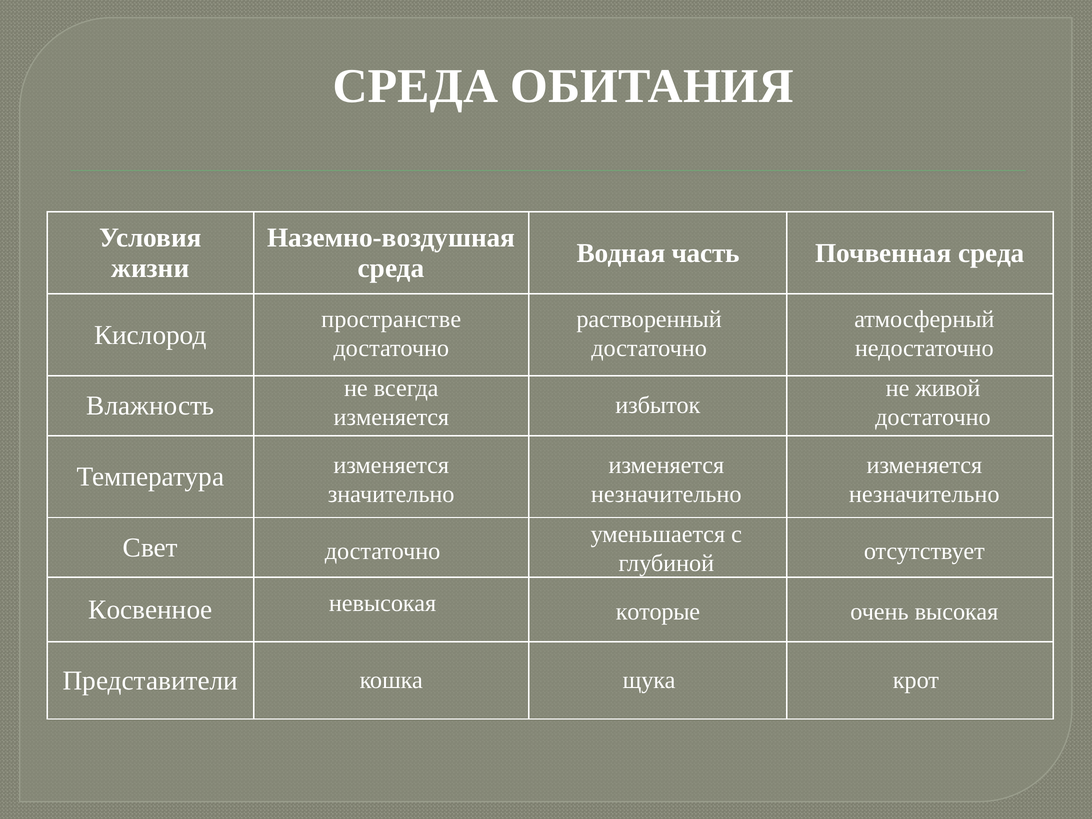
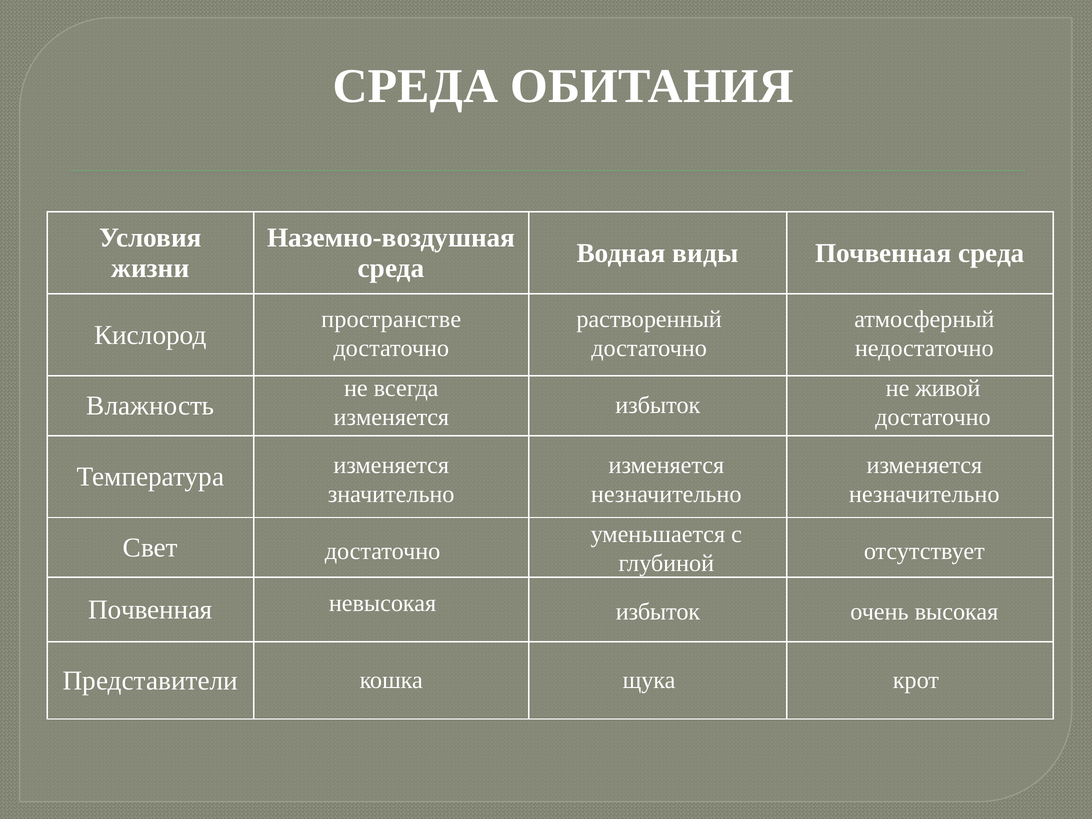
часть: часть -> виды
невысокая которые: которые -> избыток
Косвенное at (150, 610): Косвенное -> Почвенная
